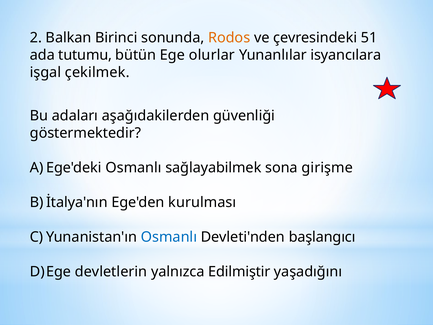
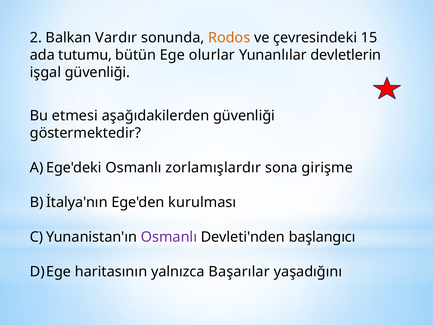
Birinci: Birinci -> Vardır
51: 51 -> 15
isyancılara: isyancılara -> devletlerin
işgal çekilmek: çekilmek -> güvenliği
adaları: adaları -> etmesi
sağlayabilmek: sağlayabilmek -> zorlamışlardır
Osmanlı at (169, 237) colour: blue -> purple
devletlerin: devletlerin -> haritasının
Edilmiştir: Edilmiştir -> Başarılar
